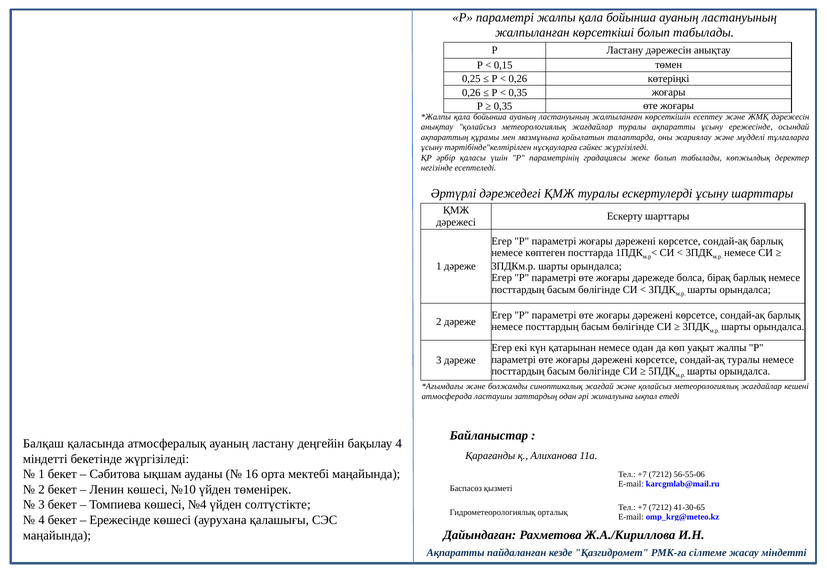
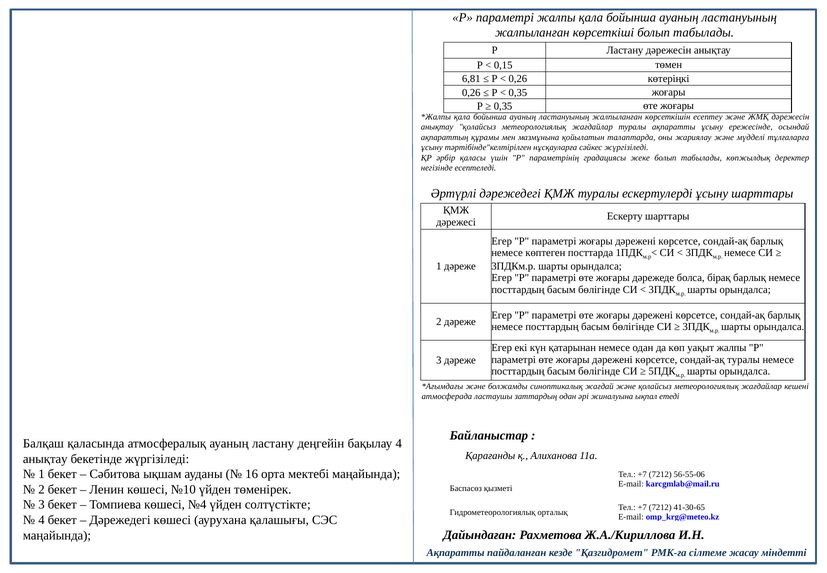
0,25: 0,25 -> 6,81
міндетті at (45, 459): міндетті -> анықтау
Ережесінде at (120, 520): Ережесінде -> Дәрежедегі
